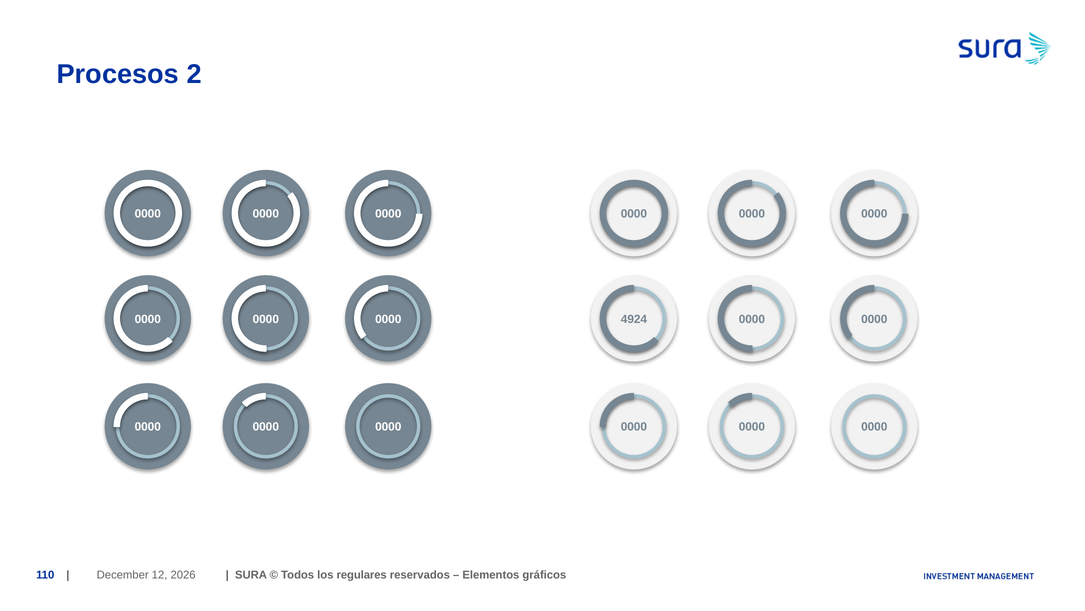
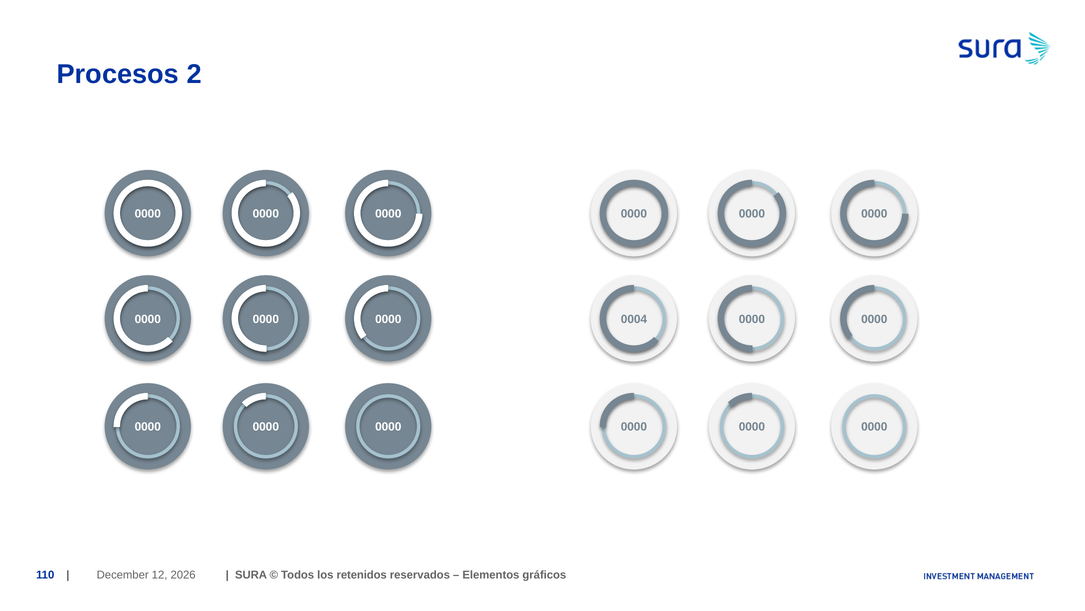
4924: 4924 -> 0004
regulares: regulares -> retenidos
